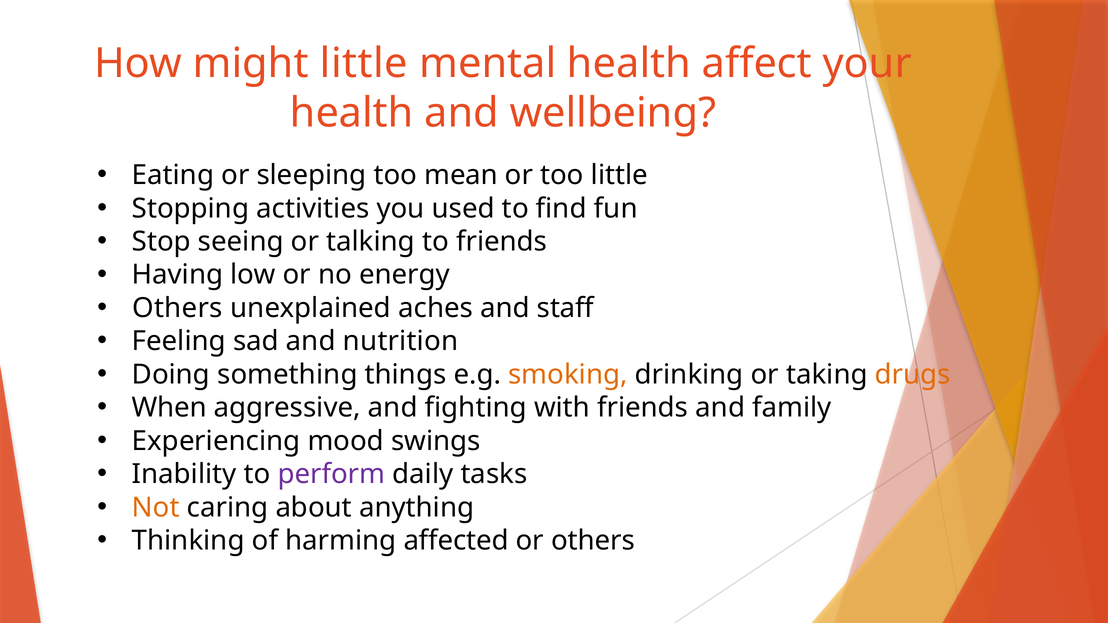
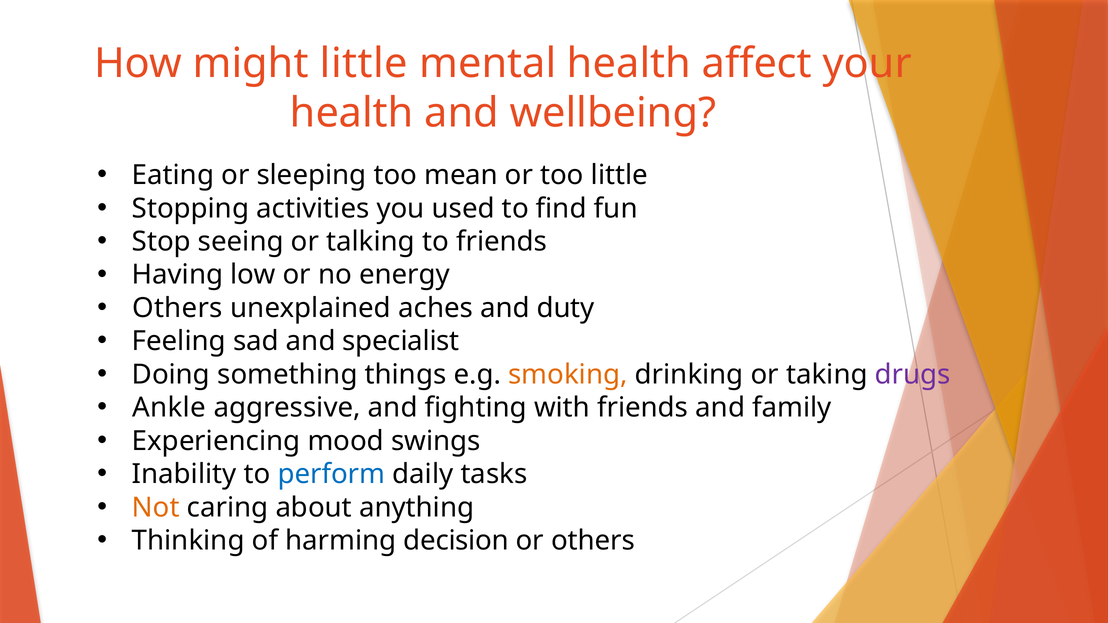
staff: staff -> duty
nutrition: nutrition -> specialist
drugs colour: orange -> purple
When: When -> Ankle
perform colour: purple -> blue
affected: affected -> decision
